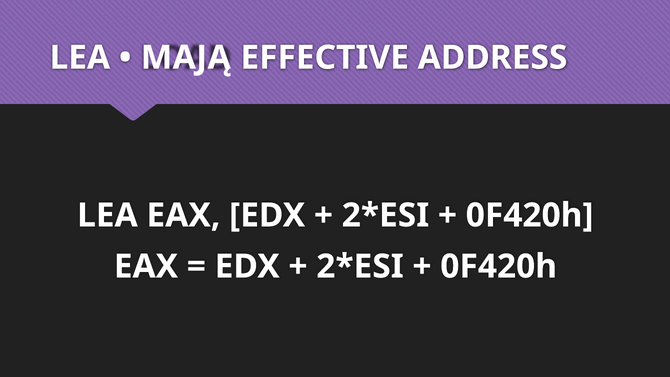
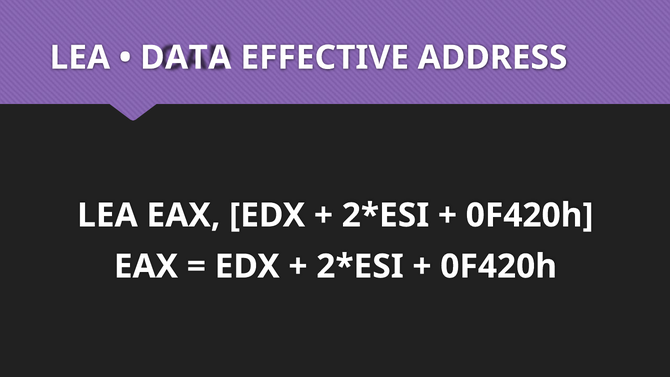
MAJĄ: MAJĄ -> DATA
